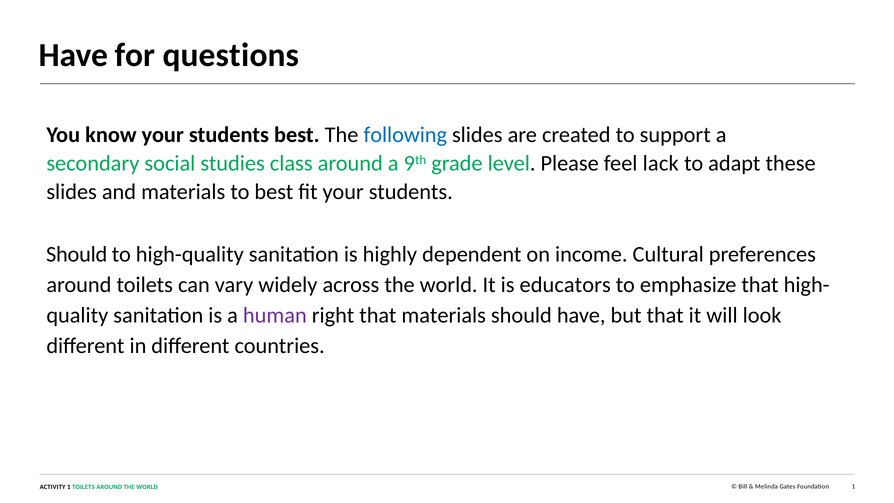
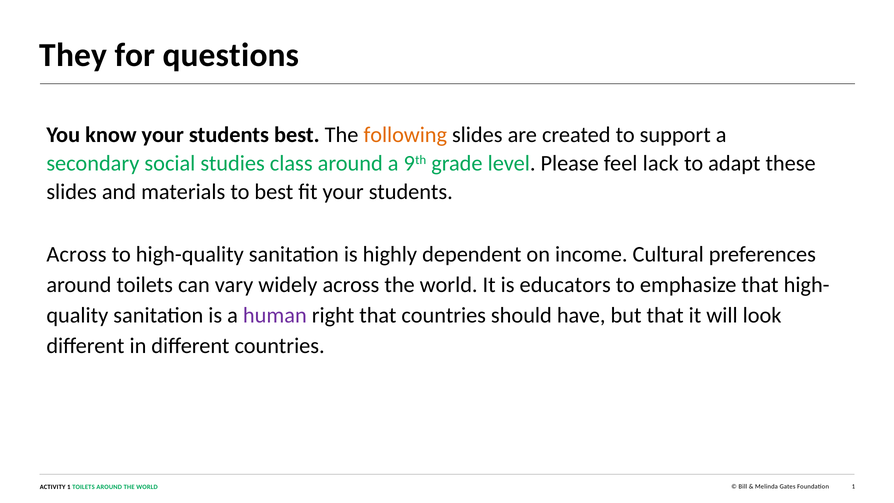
Have at (73, 55): Have -> They
following colour: blue -> orange
Should at (77, 254): Should -> Across
that materials: materials -> countries
